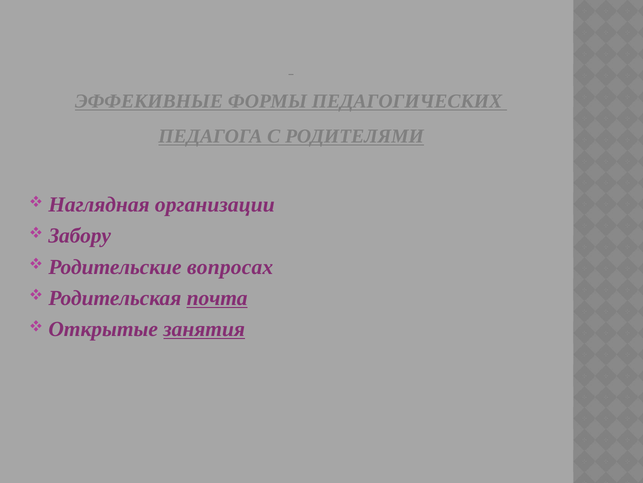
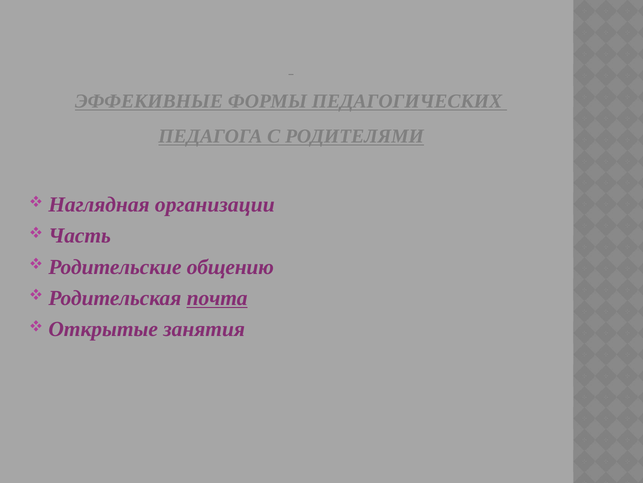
Забору: Забору -> Часть
вопросах: вопросах -> общению
занятия underline: present -> none
